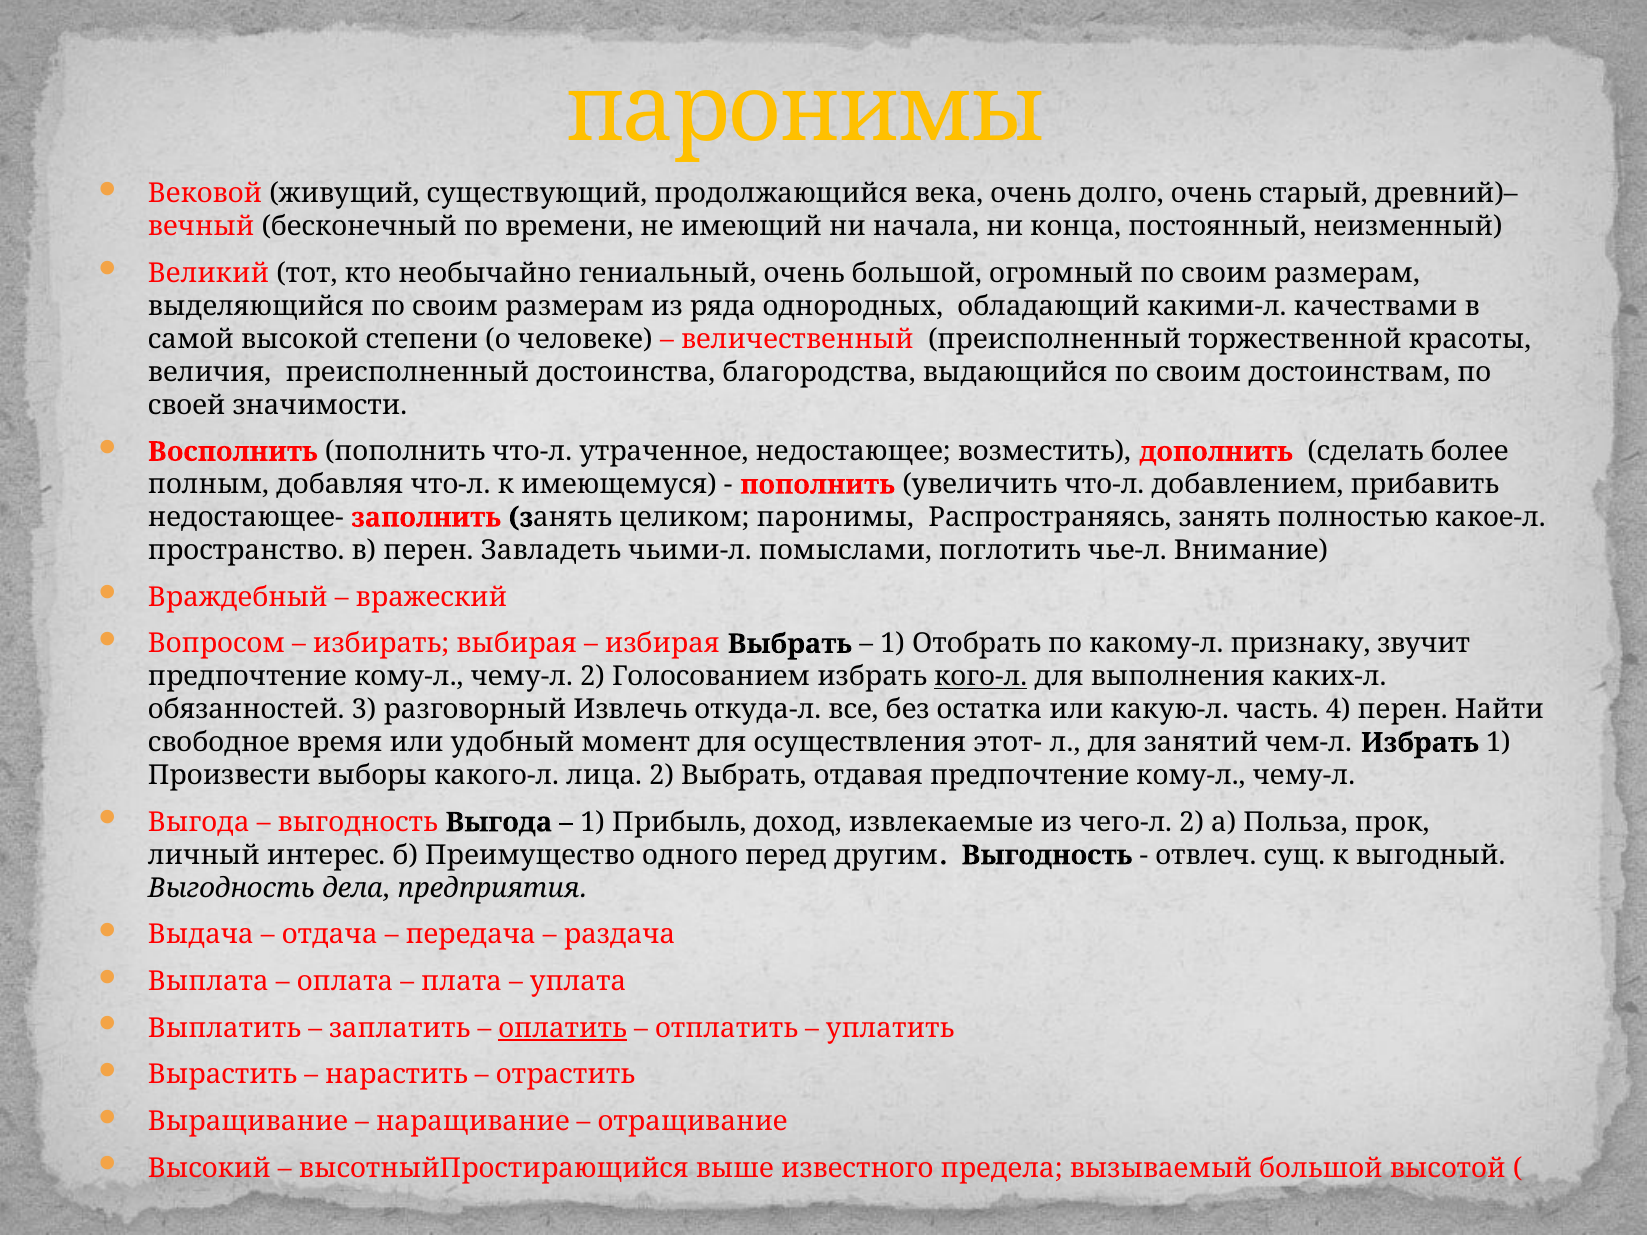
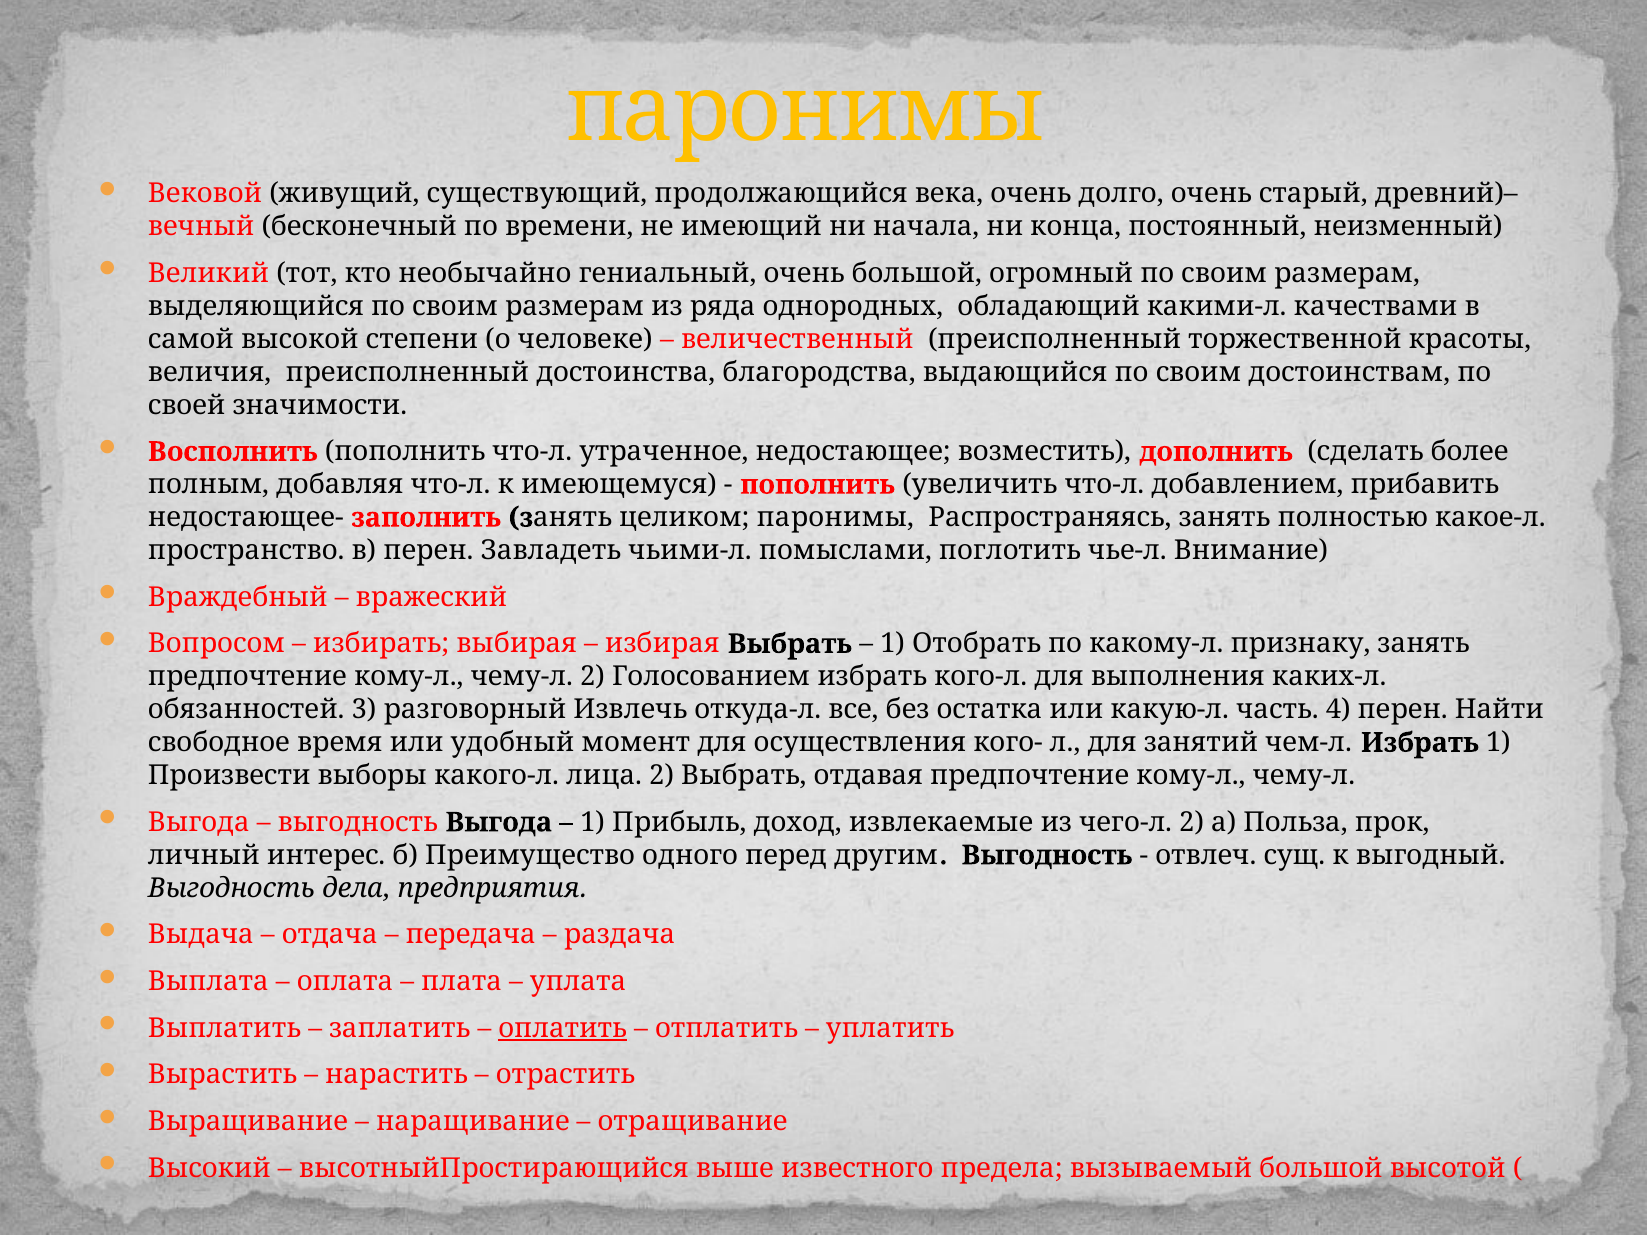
признаку звучит: звучит -> занять
кого-л underline: present -> none
этот-: этот- -> кого-
